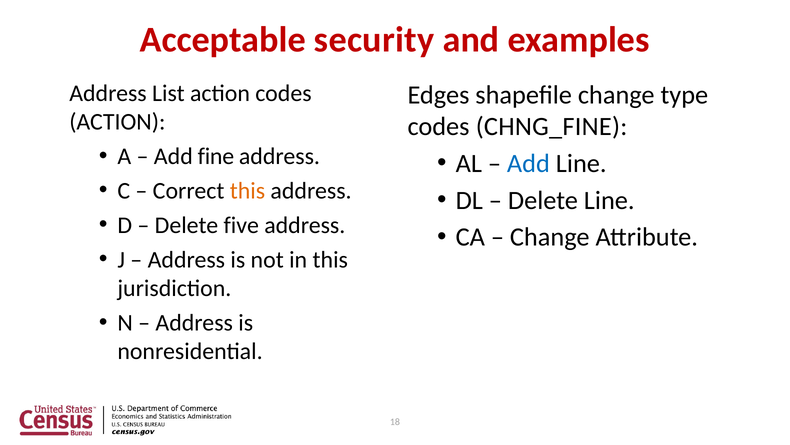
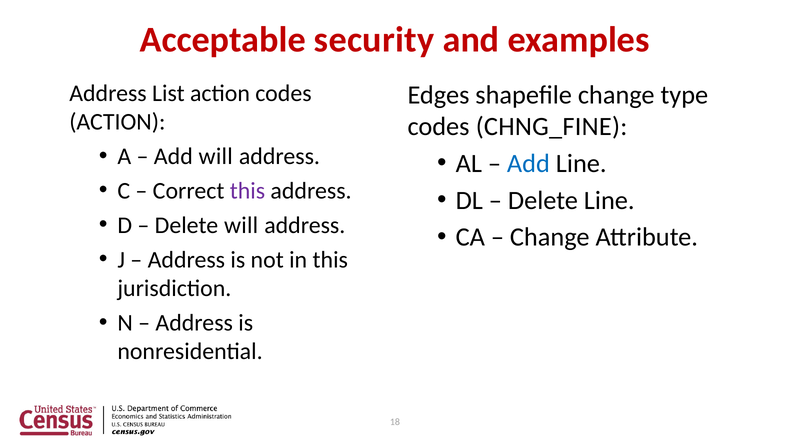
Add fine: fine -> will
this at (247, 190) colour: orange -> purple
Delete five: five -> will
